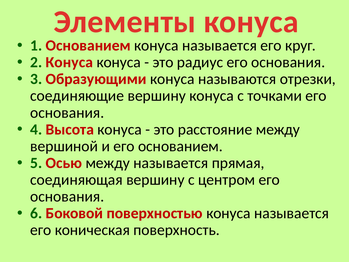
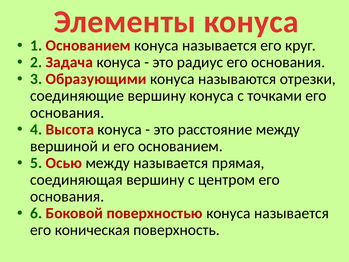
2 Конуса: Конуса -> Задача
